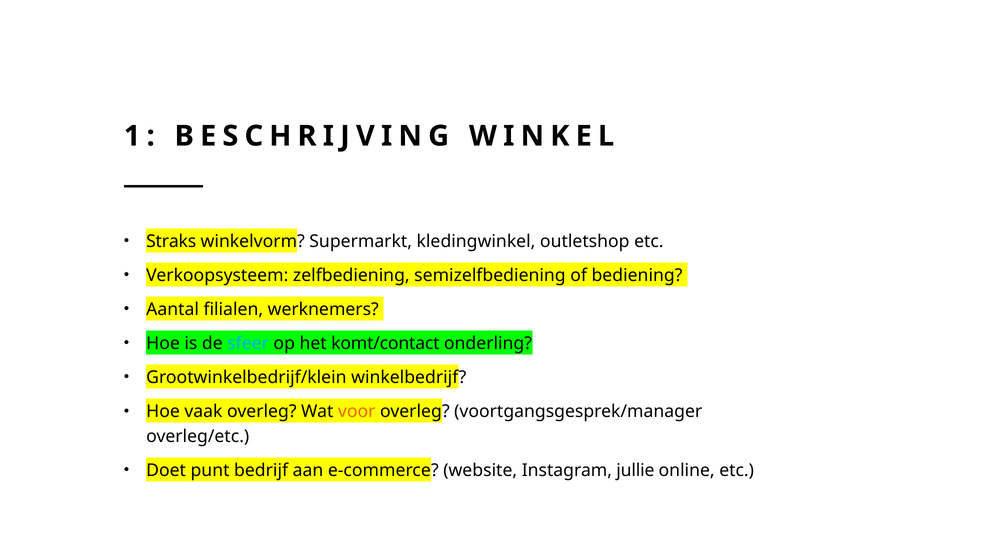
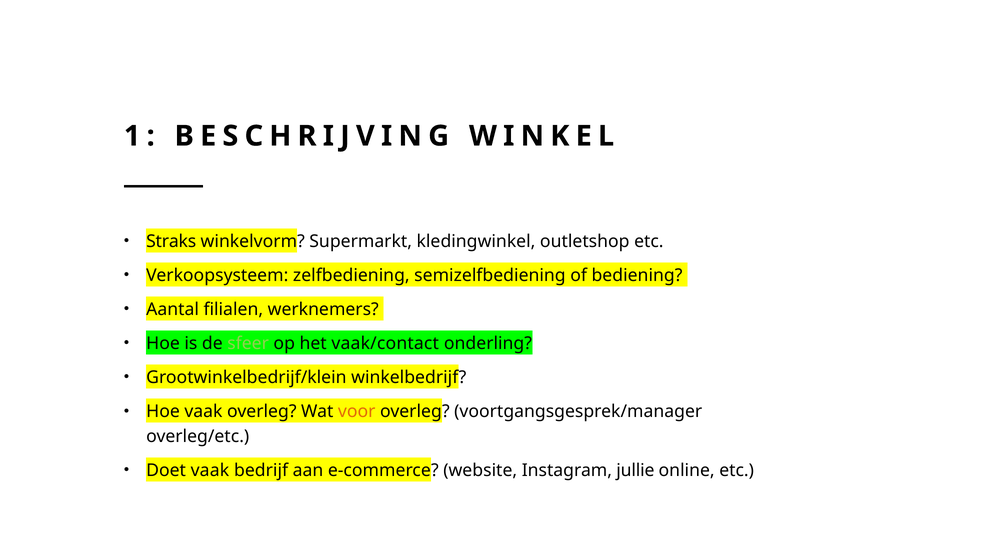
sfeer colour: light blue -> light green
komt/contact: komt/contact -> vaak/contact
Doet punt: punt -> vaak
